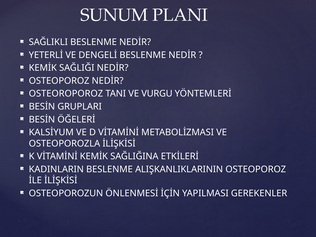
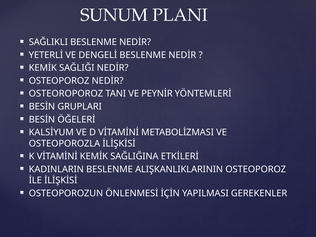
VURGU: VURGU -> PEYNİR
